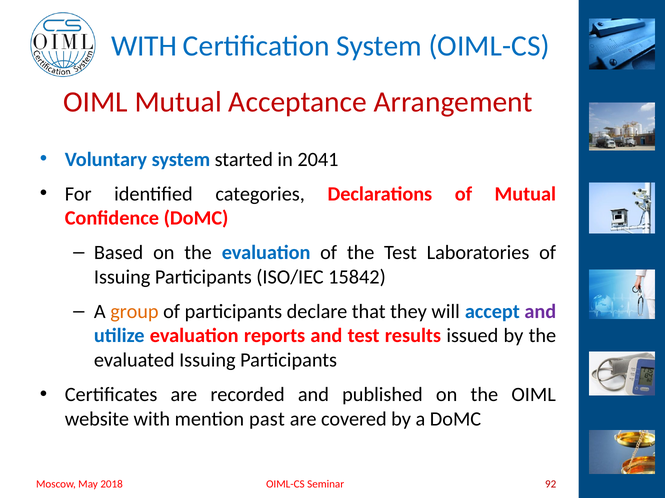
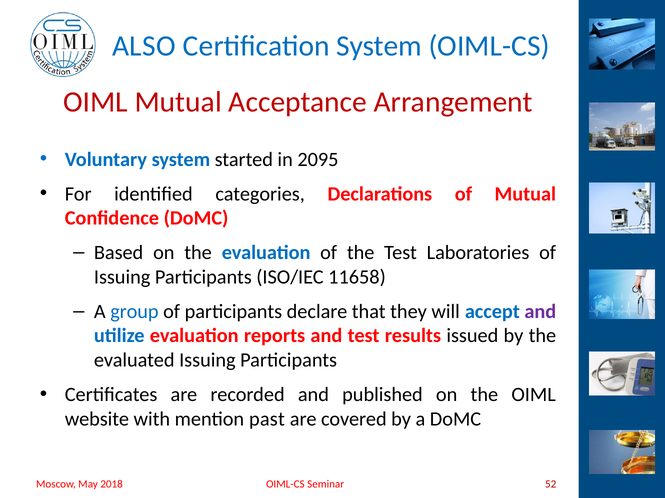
WITH at (144, 46): WITH -> ALSO
2041: 2041 -> 2095
15842: 15842 -> 11658
group colour: orange -> blue
92: 92 -> 52
